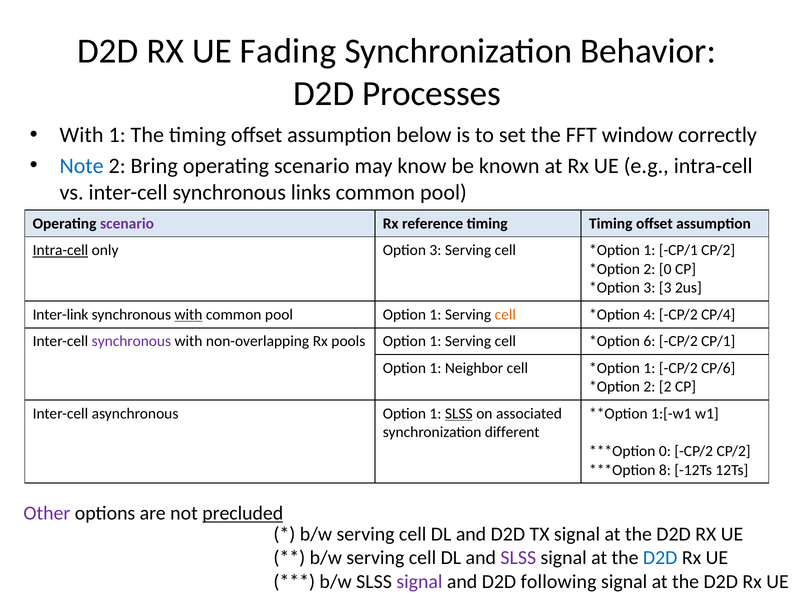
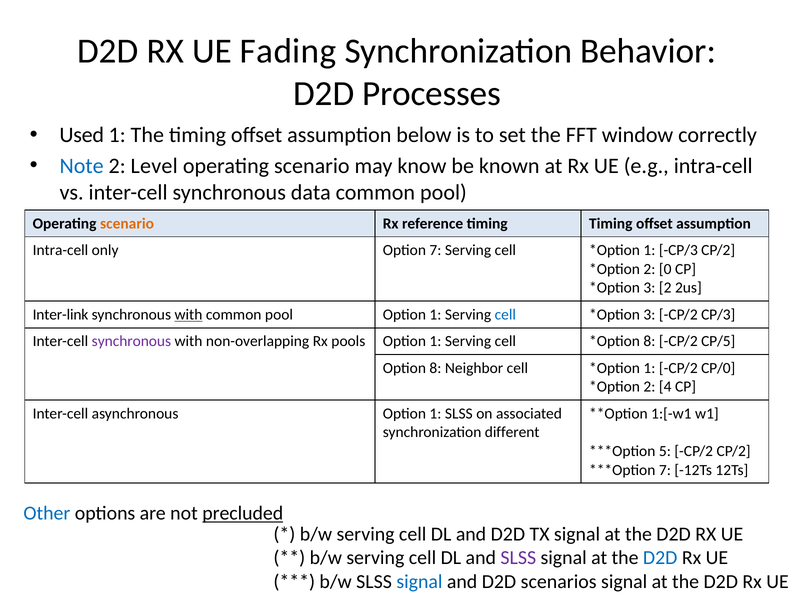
With at (82, 135): With -> Used
Bring: Bring -> Level
links: links -> data
scenario at (127, 224) colour: purple -> orange
Intra-cell at (60, 251) underline: present -> none
Option 3: 3 -> 7
1 CP/1: CP/1 -> CP/3
3 3: 3 -> 2
cell at (505, 315) colour: orange -> blue
4 at (649, 315): 4 -> 3
CP/2 CP/4: CP/4 -> CP/3
6 at (649, 342): 6 -> 8
CP/2 CP/1: CP/1 -> CP/5
1 at (435, 368): 1 -> 8
CP/6: CP/6 -> CP/0
2 2: 2 -> 4
SLSS at (459, 414) underline: present -> none
0 at (665, 452): 0 -> 5
8 at (665, 470): 8 -> 7
Other colour: purple -> blue
signal at (419, 582) colour: purple -> blue
following: following -> scenarios
